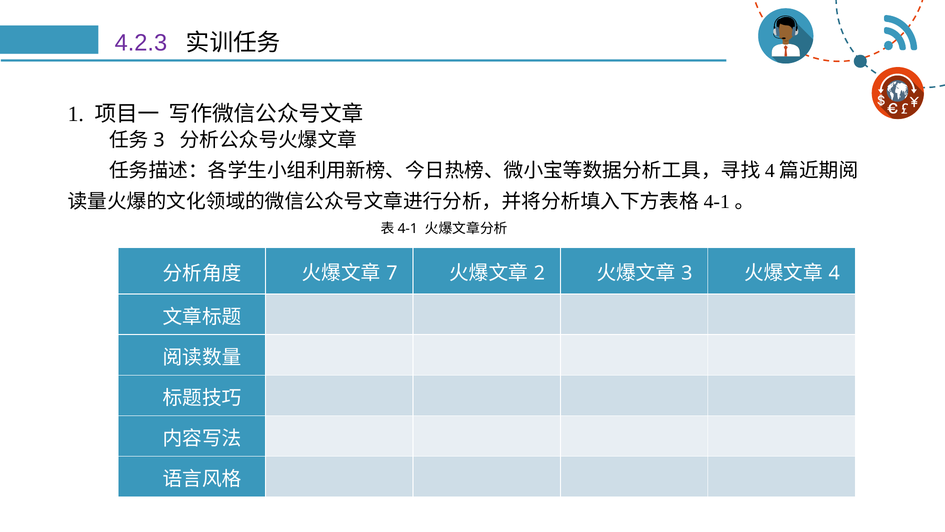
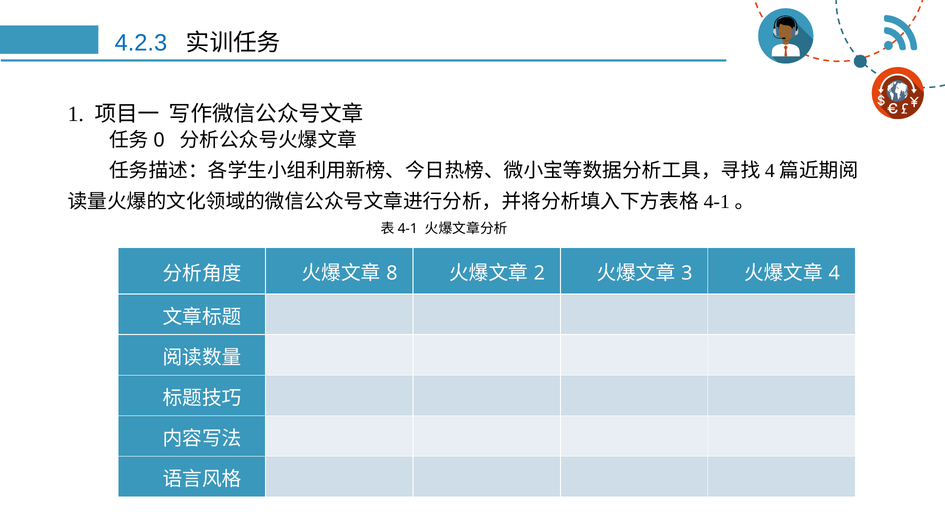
4.2.3 colour: purple -> blue
3 at (159, 140): 3 -> 0
7: 7 -> 8
